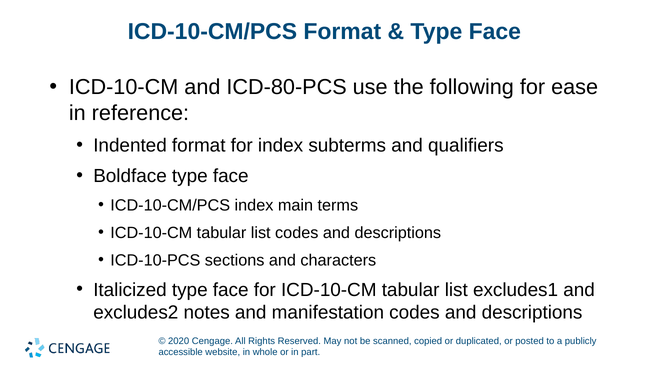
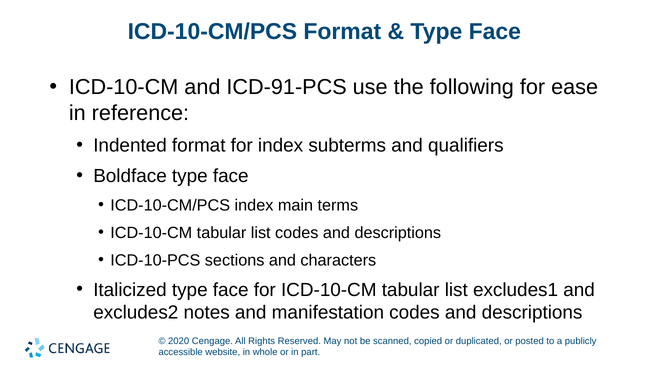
ICD-80-PCS: ICD-80-PCS -> ICD-91-PCS
